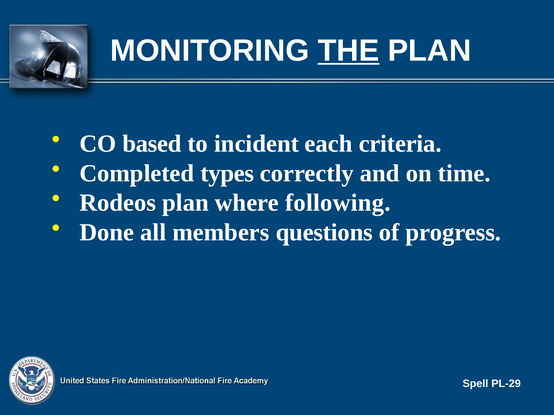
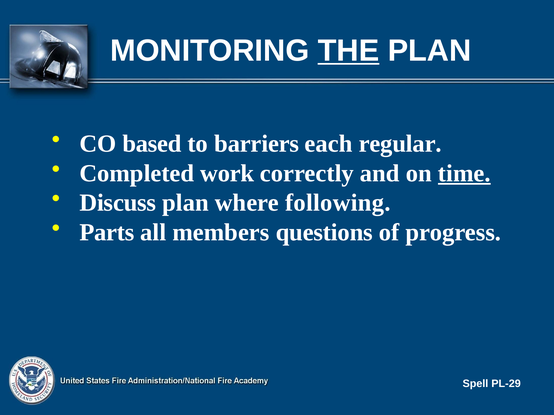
incident: incident -> barriers
criteria: criteria -> regular
types: types -> work
time underline: none -> present
Rodeos: Rodeos -> Discuss
Done: Done -> Parts
